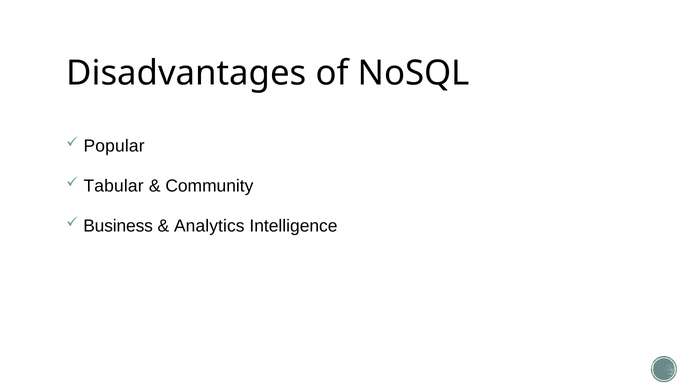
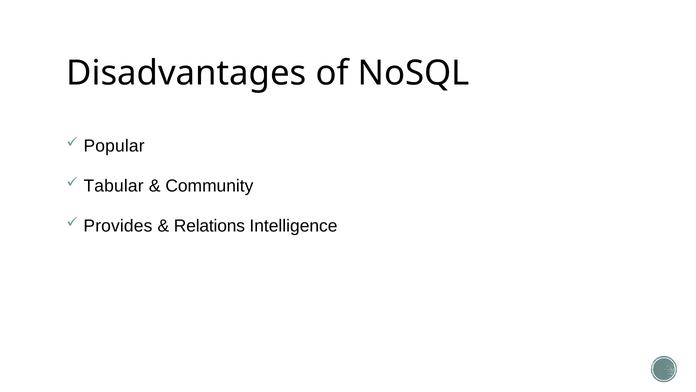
Business: Business -> Provides
Analytics: Analytics -> Relations
